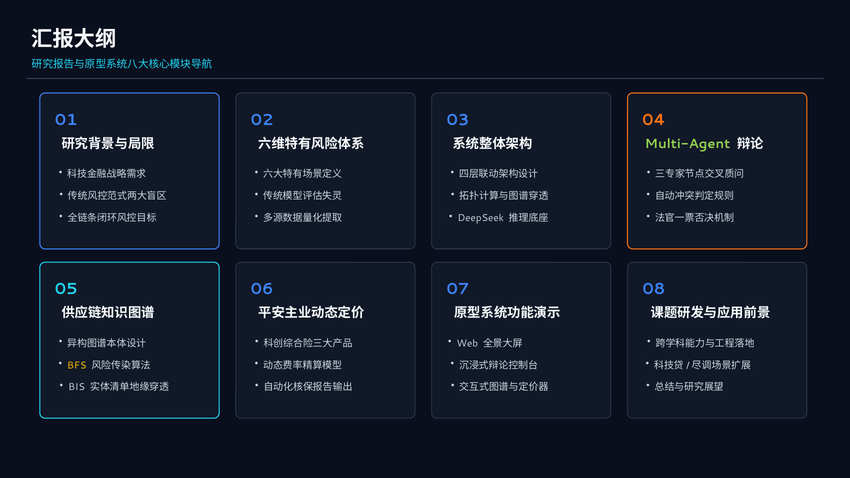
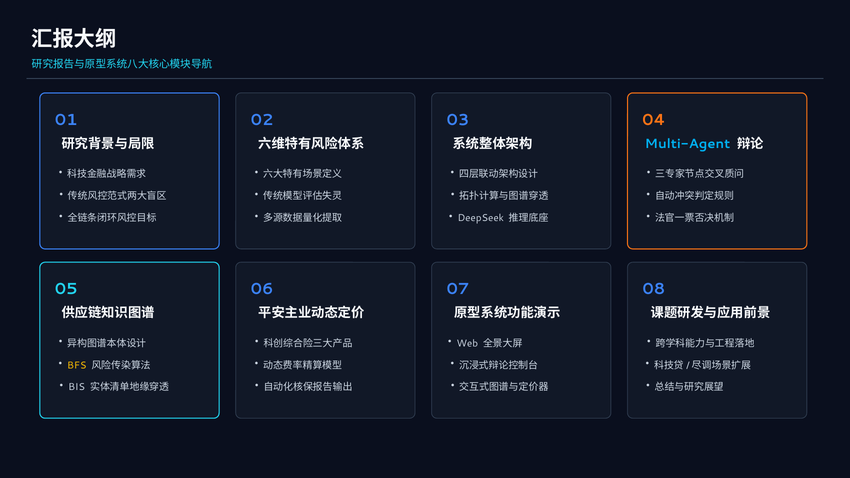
Multi-Agent colour: light green -> light blue
